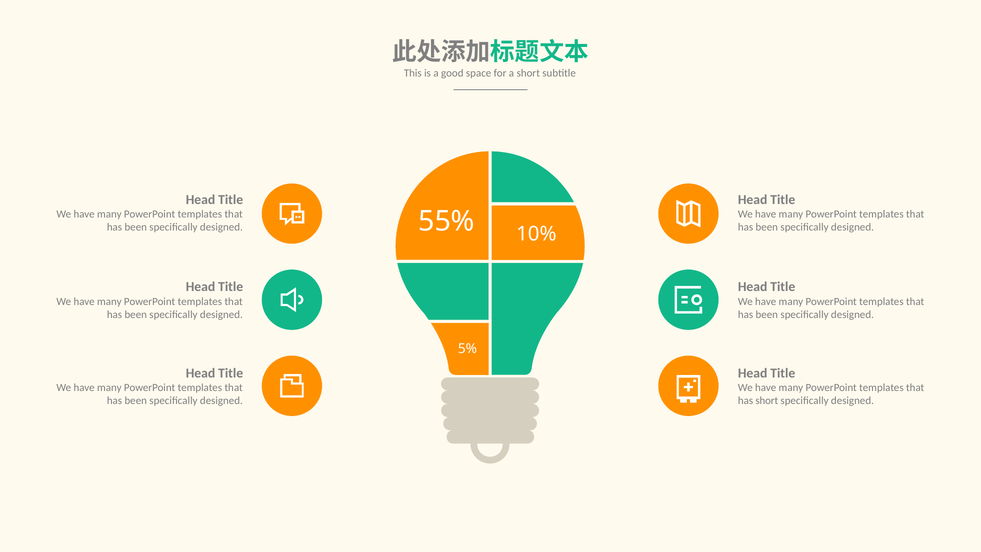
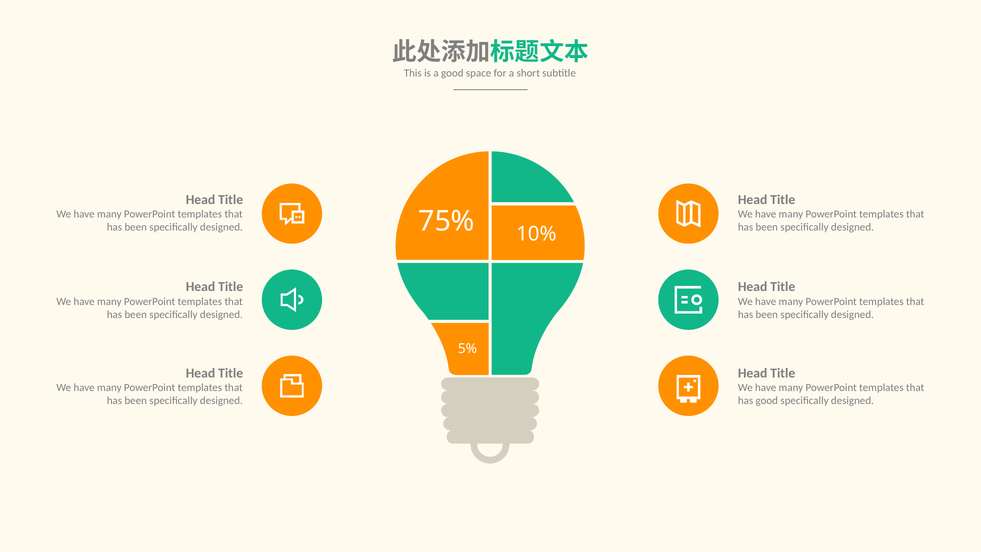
55%: 55% -> 75%
has short: short -> good
